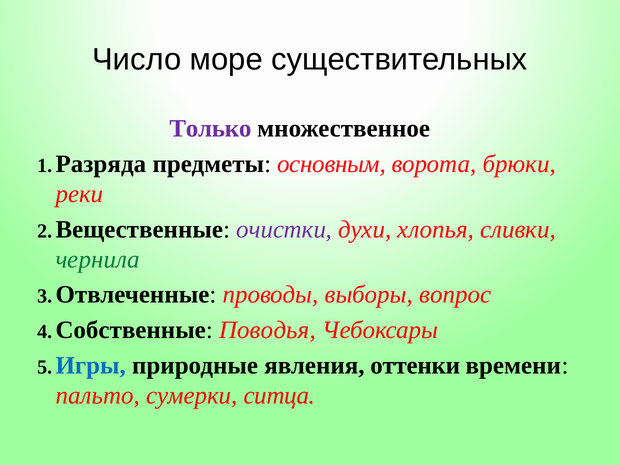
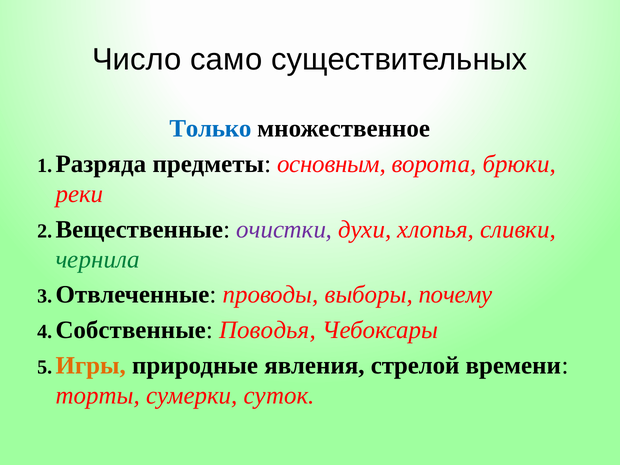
море: море -> само
Только colour: purple -> blue
вопрос: вопрос -> почему
Игры colour: blue -> orange
оттенки: оттенки -> стрелой
пальто: пальто -> торты
ситца: ситца -> суток
